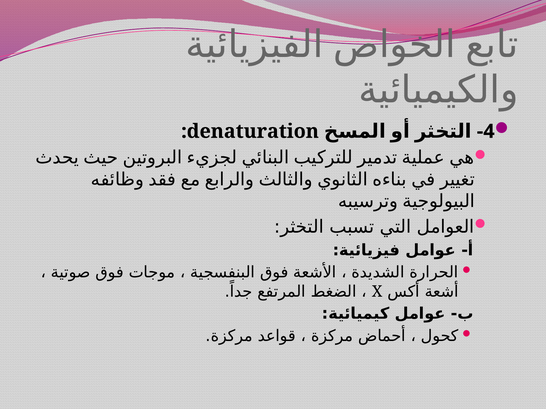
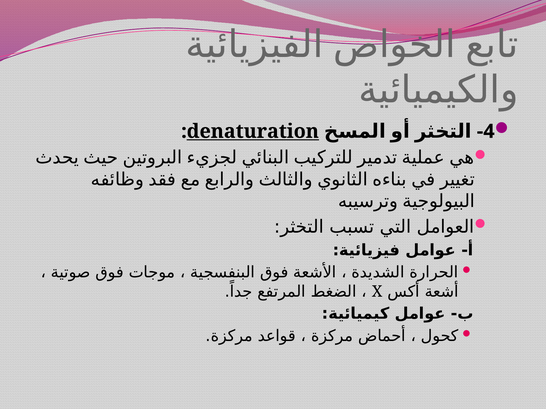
denaturation underline: none -> present
